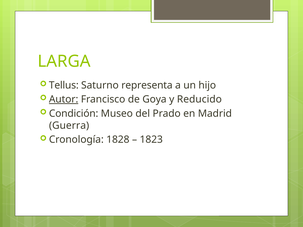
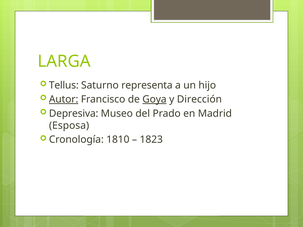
Goya underline: none -> present
Reducido: Reducido -> Dirección
Condición: Condición -> Depresiva
Guerra: Guerra -> Esposa
1828: 1828 -> 1810
